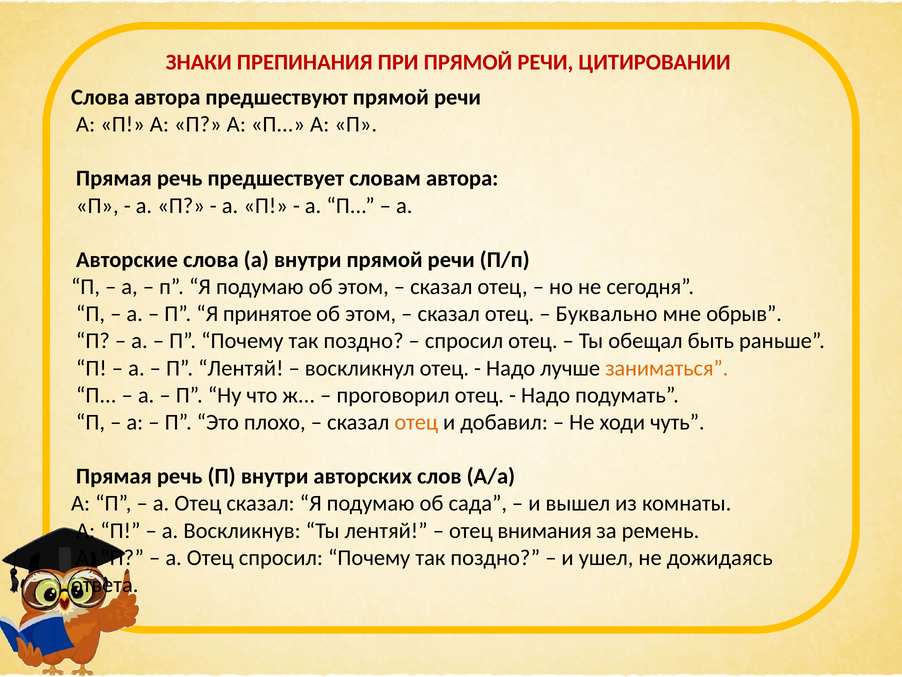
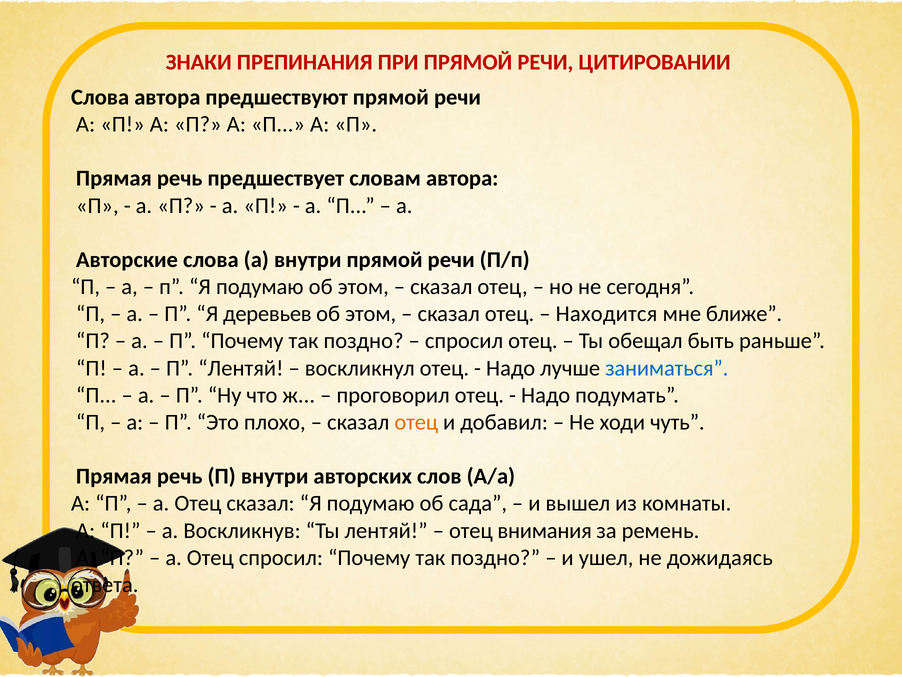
принятое: принятое -> деревьев
Буквально: Буквально -> Находится
обрыв: обрыв -> ближе
заниматься colour: orange -> blue
